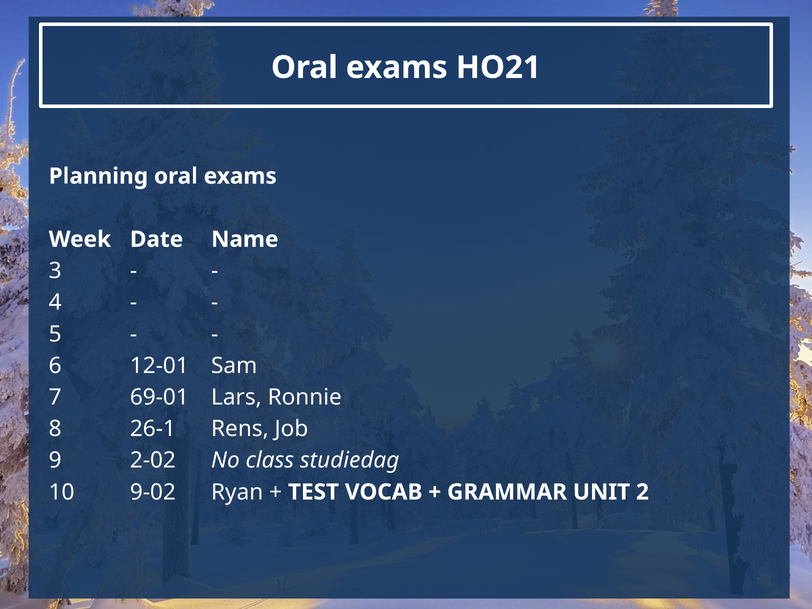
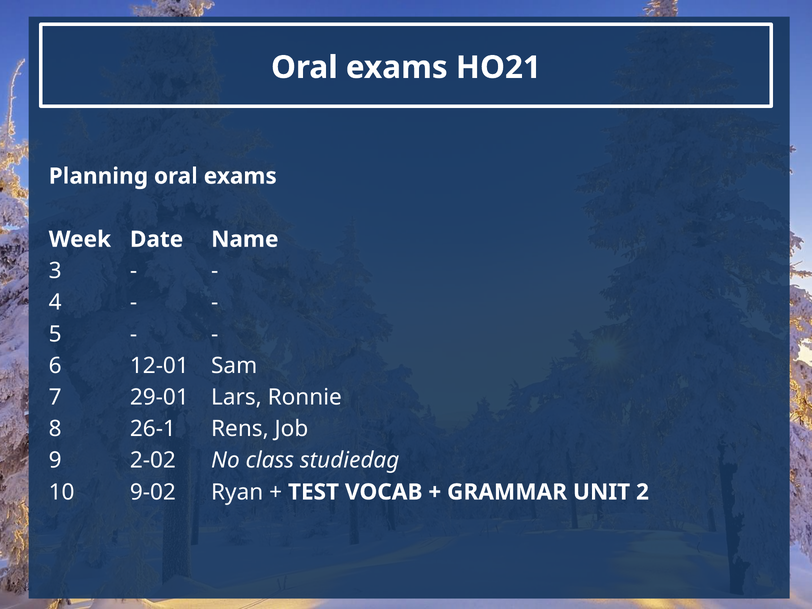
69-01: 69-01 -> 29-01
